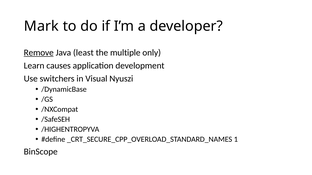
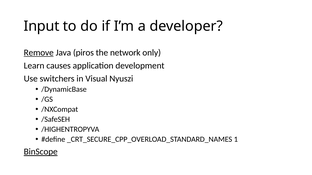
Mark: Mark -> Input
least: least -> piros
multiple: multiple -> network
BinScope underline: none -> present
